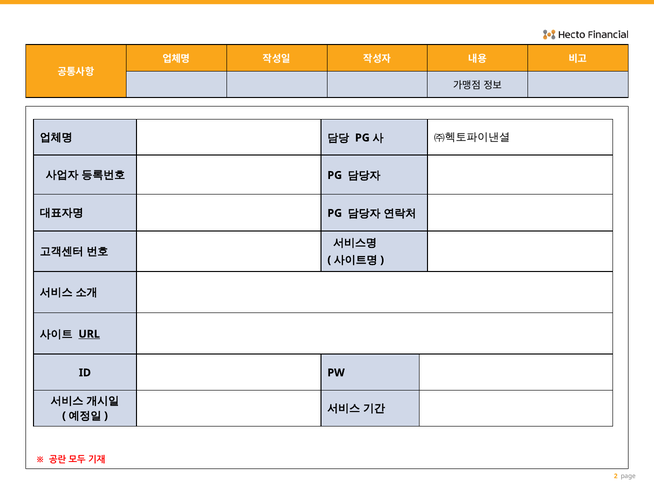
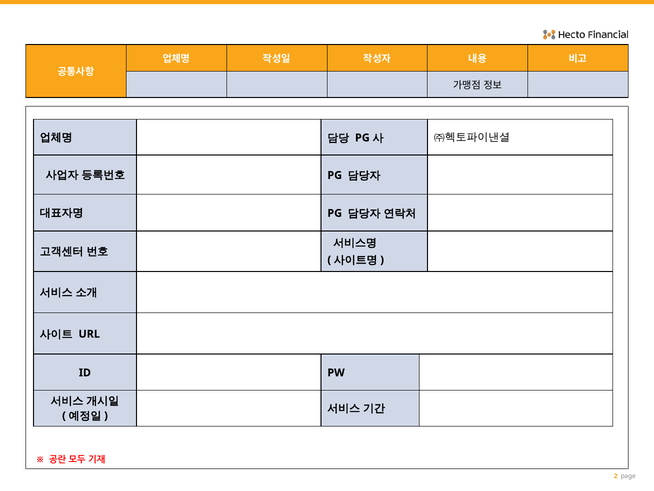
URL underline: present -> none
